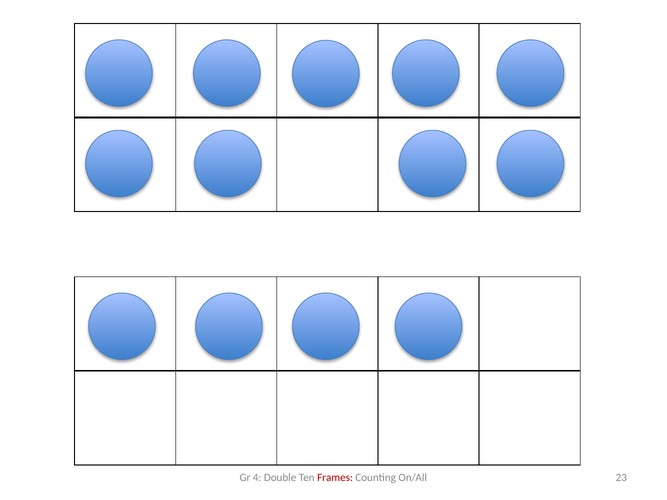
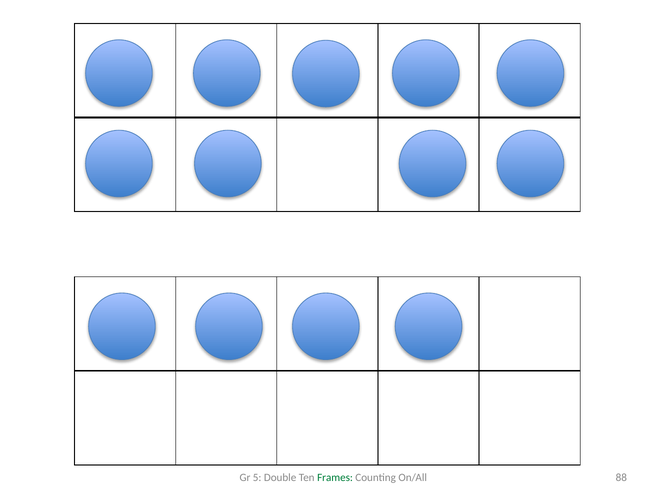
4: 4 -> 5
Frames colour: red -> green
23: 23 -> 88
